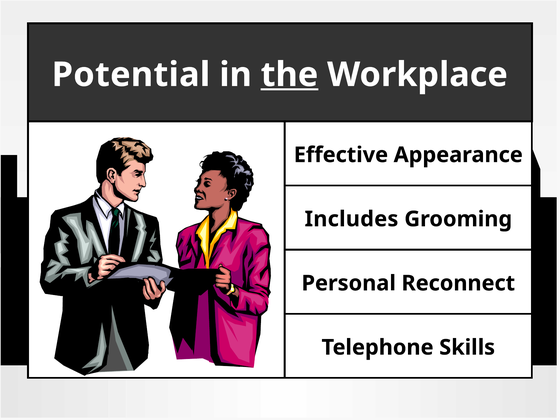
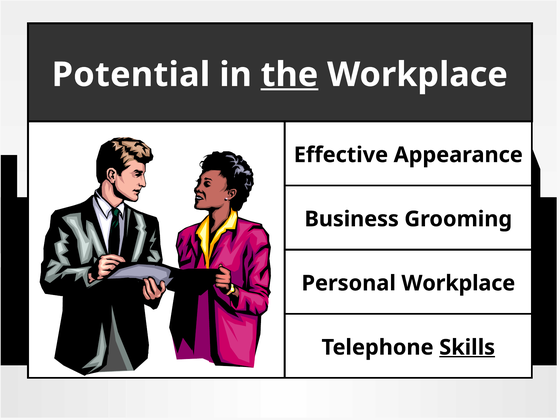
Includes: Includes -> Business
Personal Reconnect: Reconnect -> Workplace
Skills underline: none -> present
